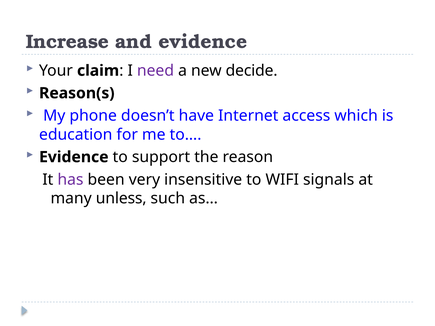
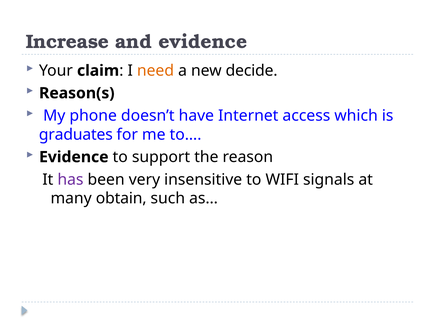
need colour: purple -> orange
education: education -> graduates
unless: unless -> obtain
